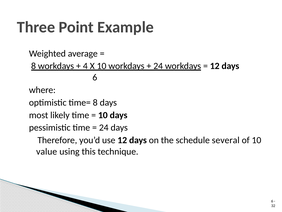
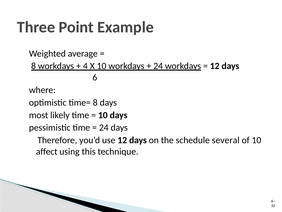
value: value -> affect
